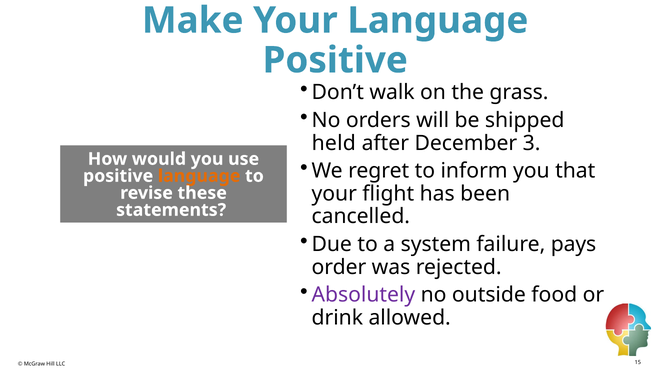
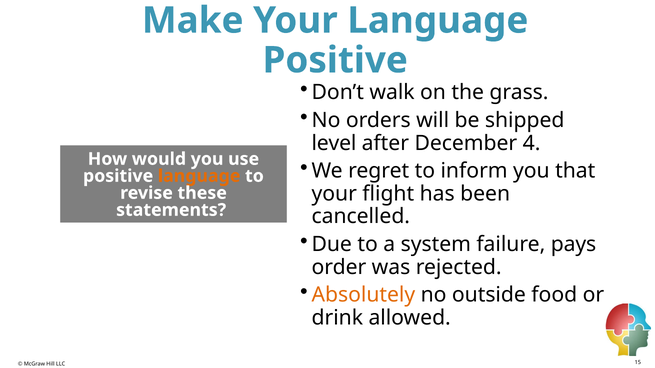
held: held -> level
3: 3 -> 4
Absolutely colour: purple -> orange
